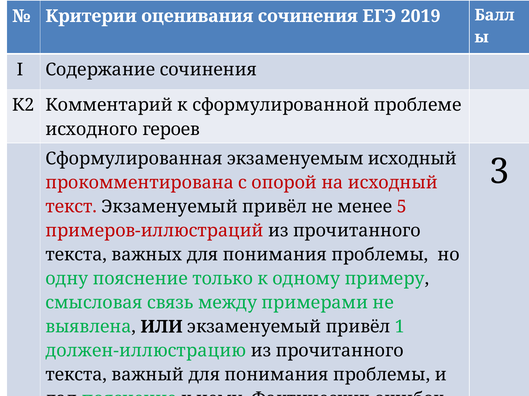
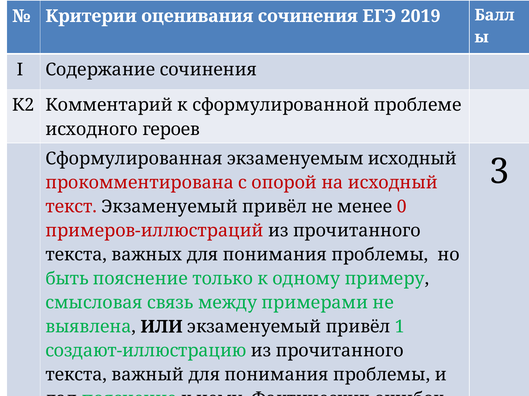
5: 5 -> 0
одну: одну -> быть
должен-иллюстрацию: должен-иллюстрацию -> создают-иллюстрацию
